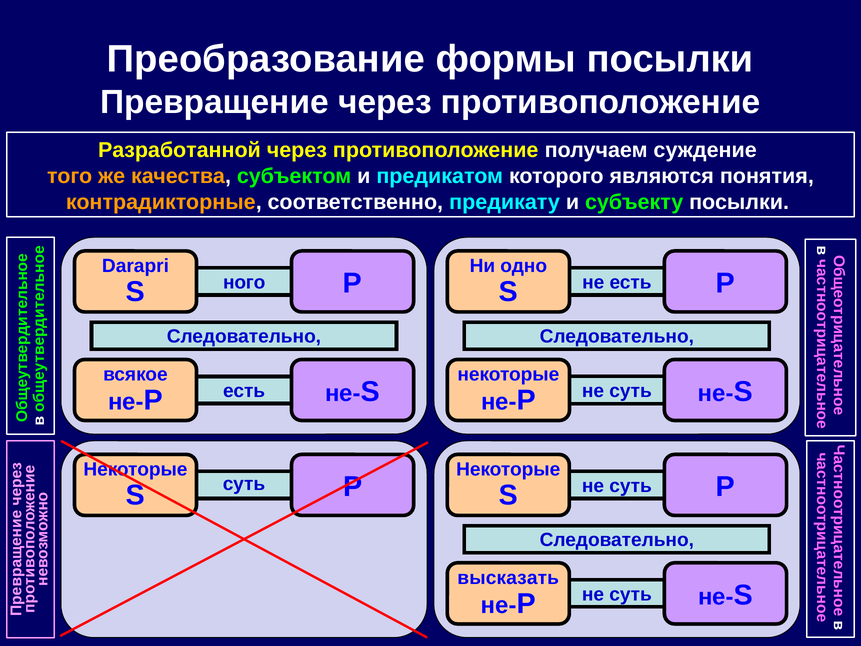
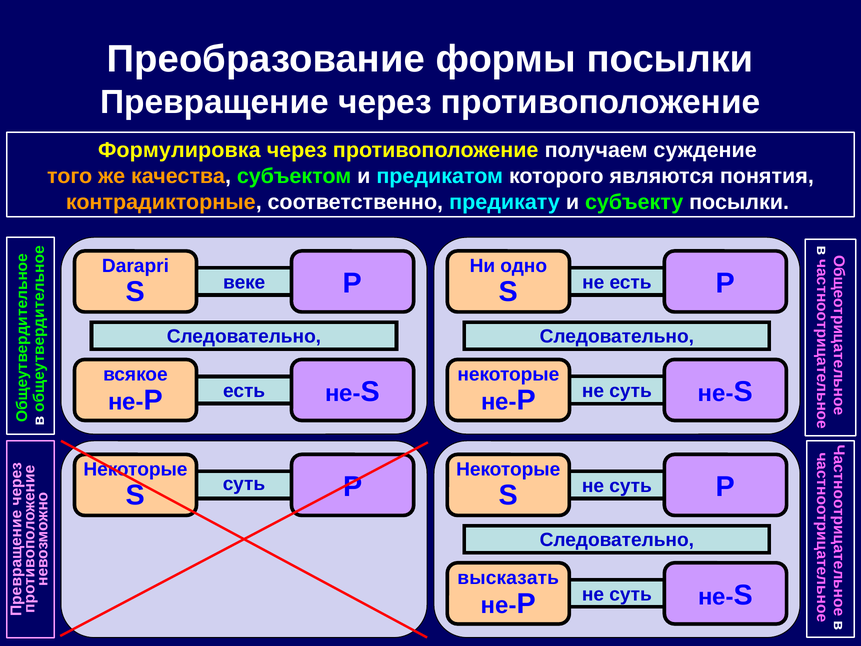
Разработанной: Разработанной -> Формулировка
ного: ного -> веке
